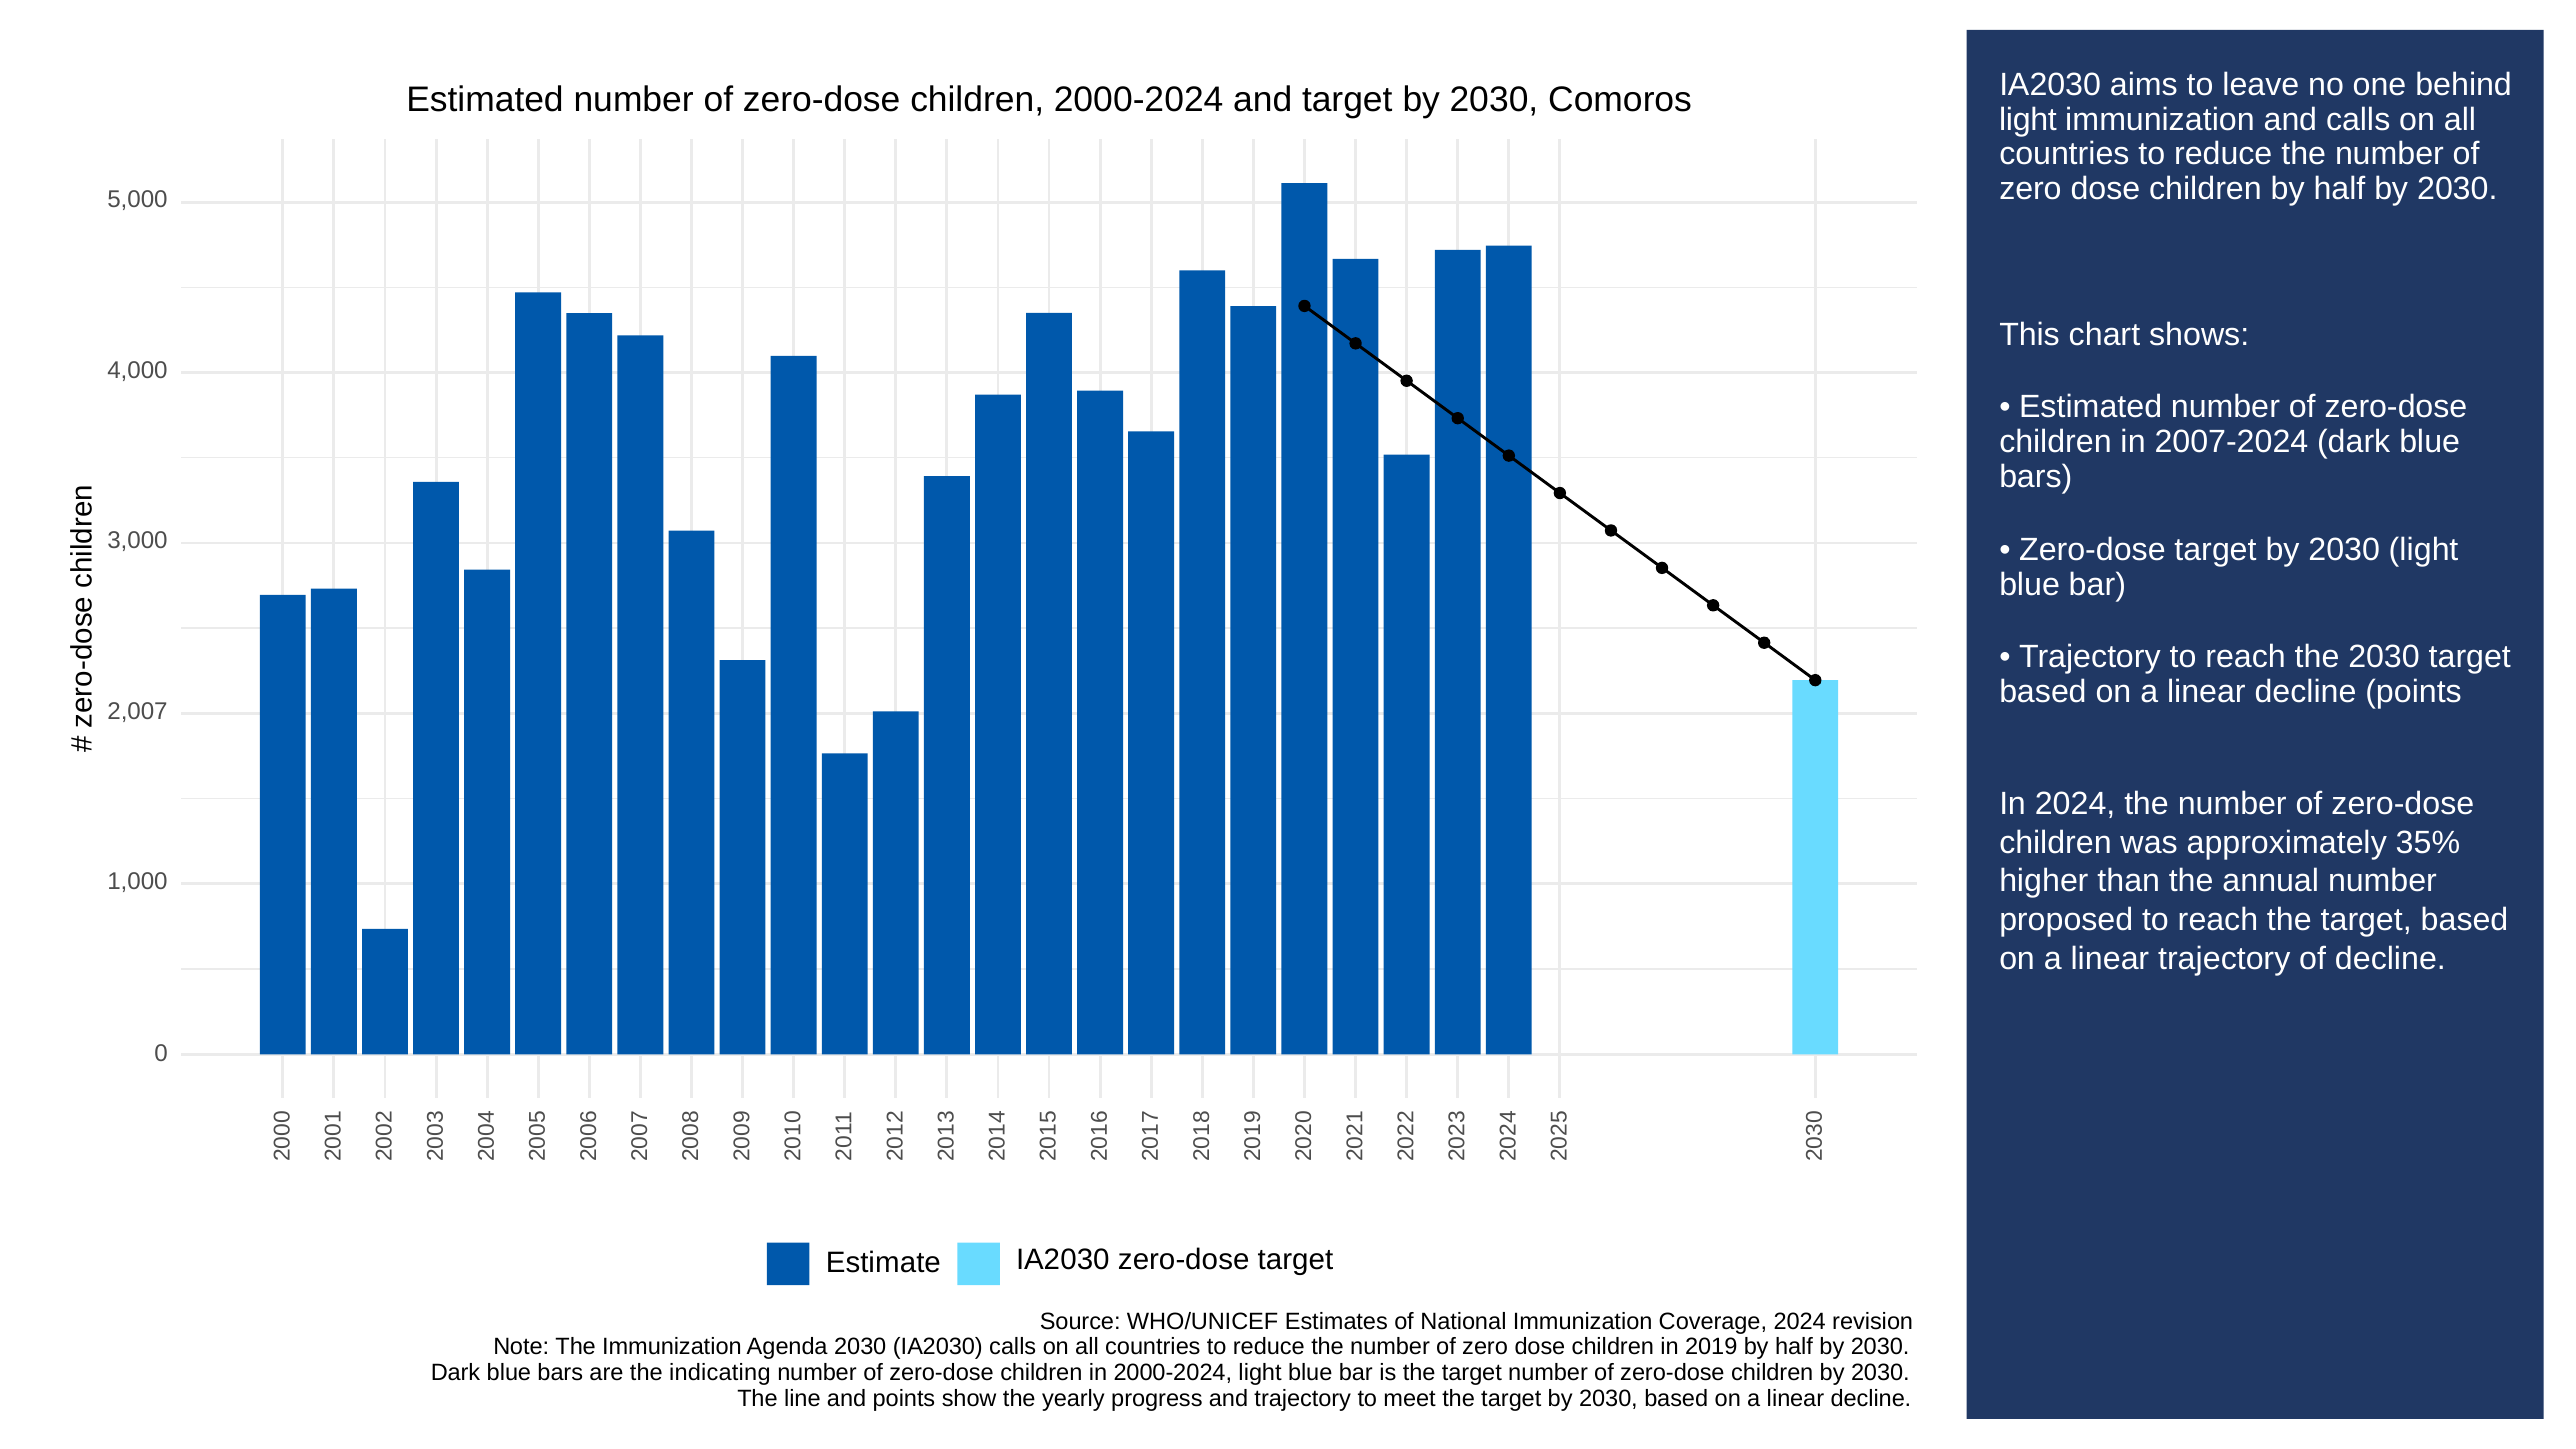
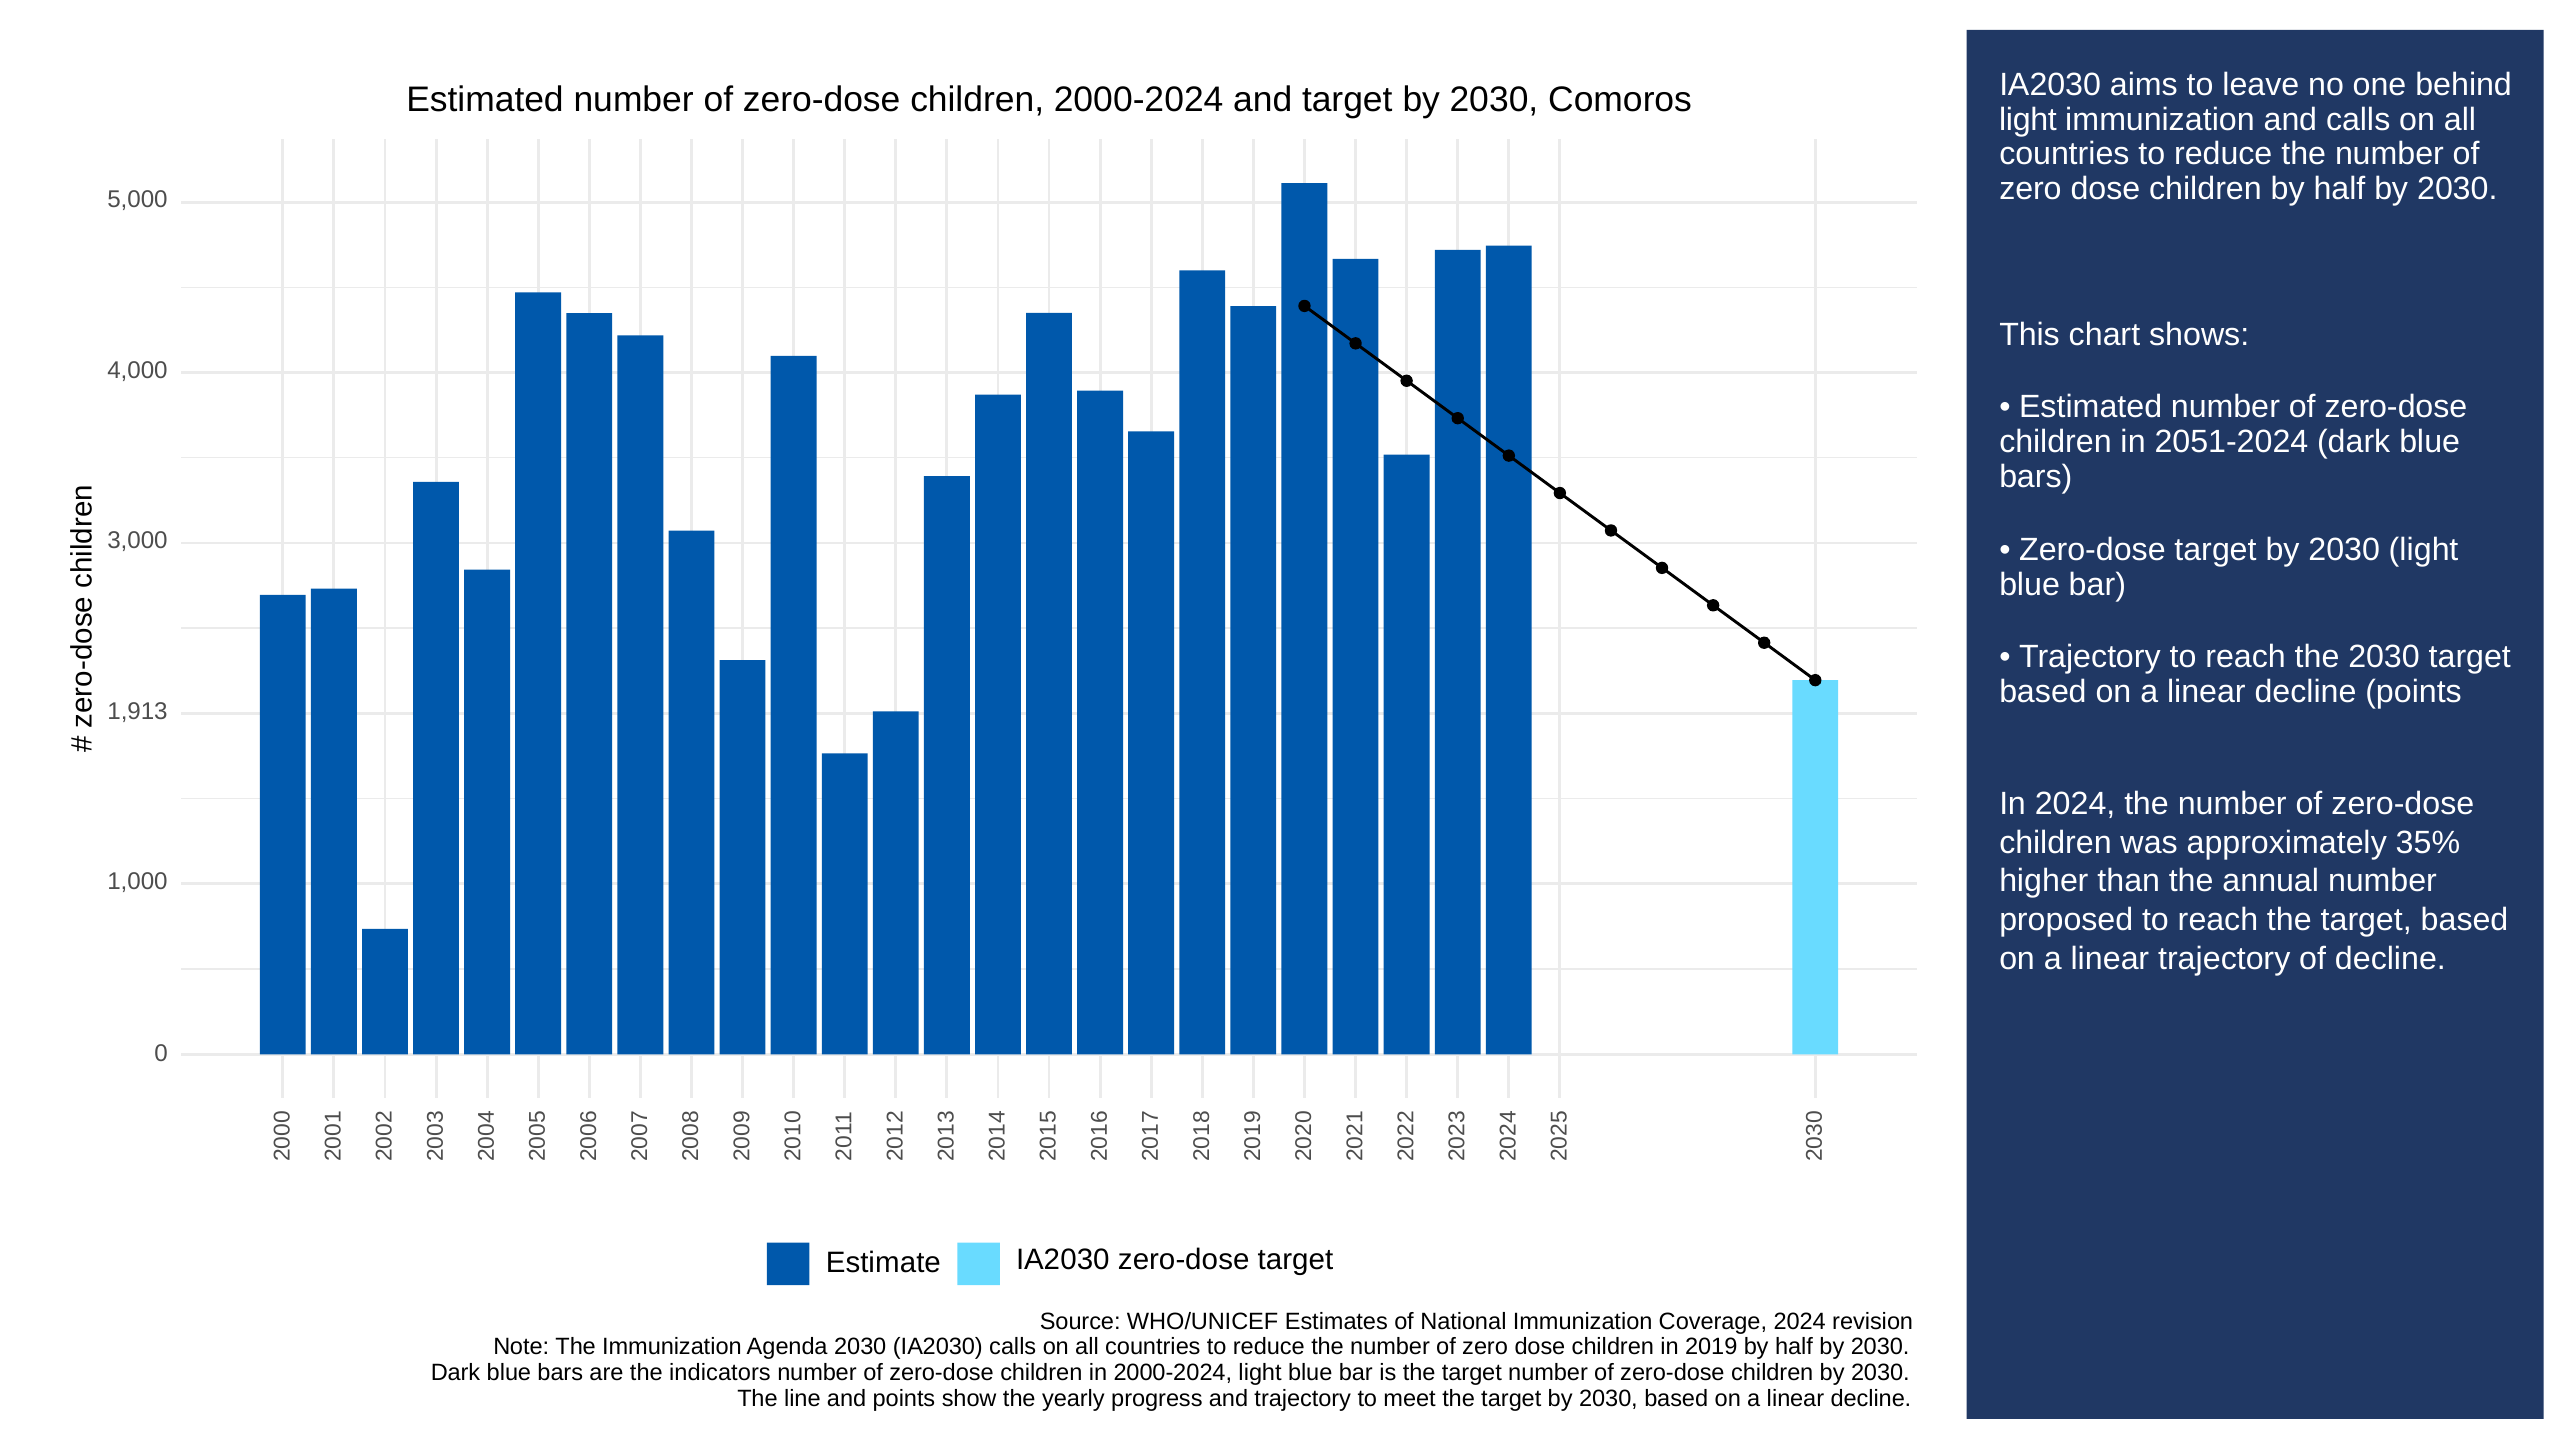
2007-2024: 2007-2024 -> 2051-2024
2,007: 2,007 -> 1,913
indicating: indicating -> indicators
